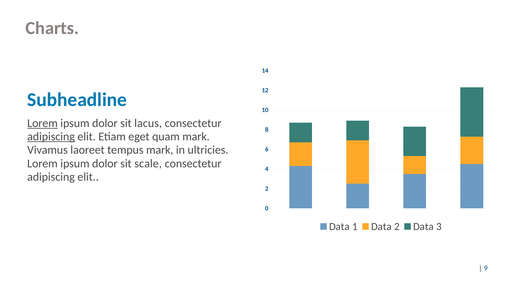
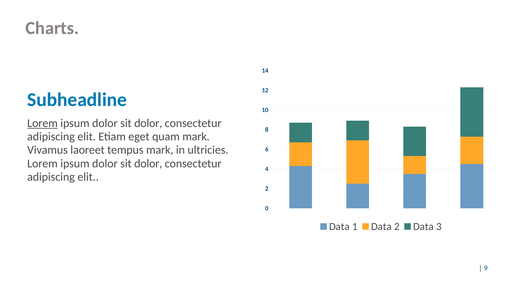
lacus at (148, 123): lacus -> dolor
adipiscing at (51, 136) underline: present -> none
scale at (148, 163): scale -> dolor
